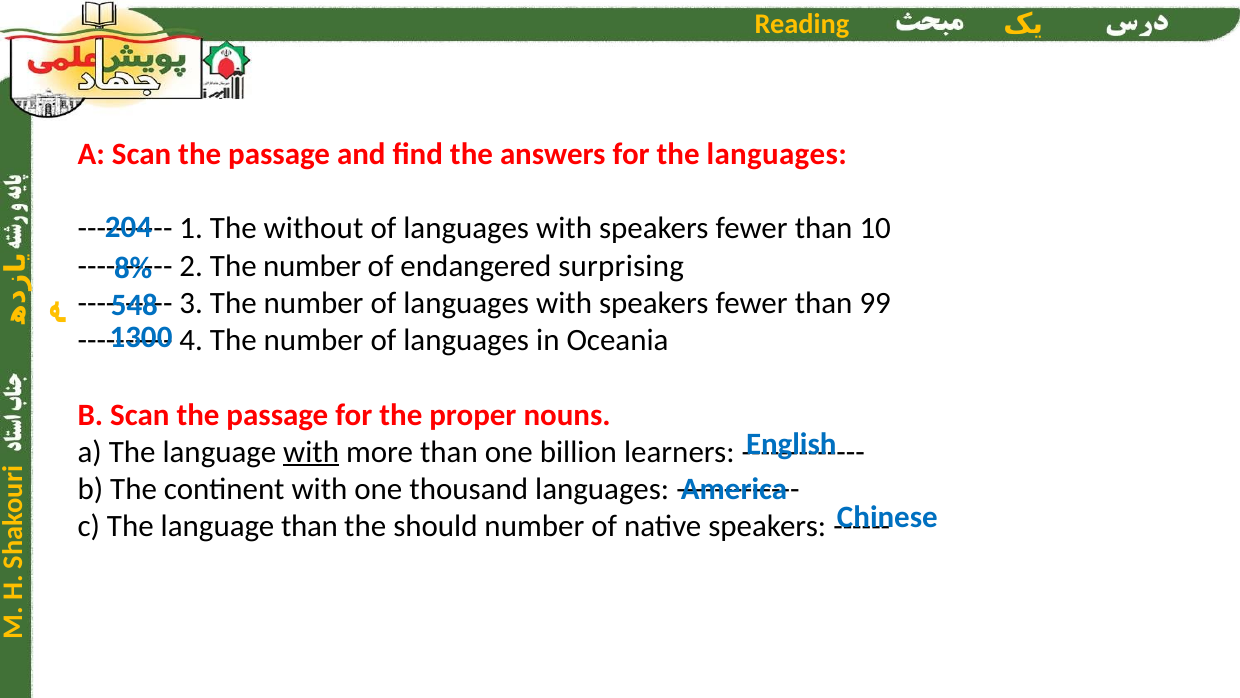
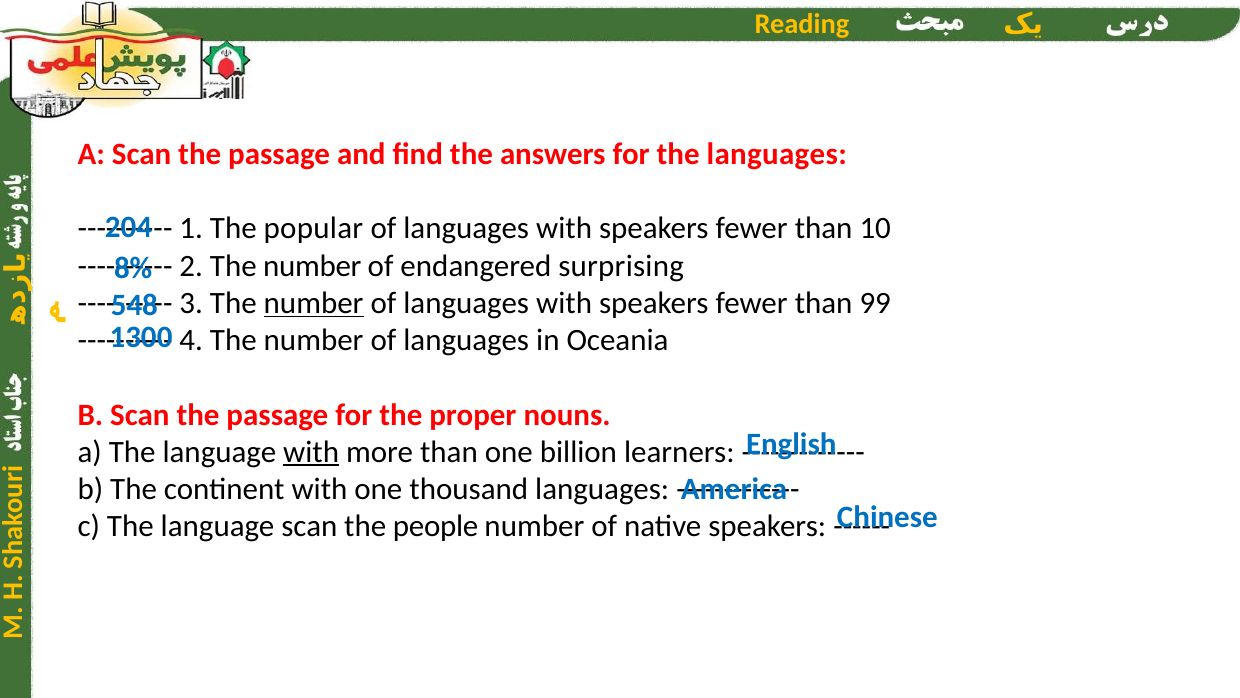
without: without -> popular
number at (314, 303) underline: none -> present
language than: than -> scan
should: should -> people
